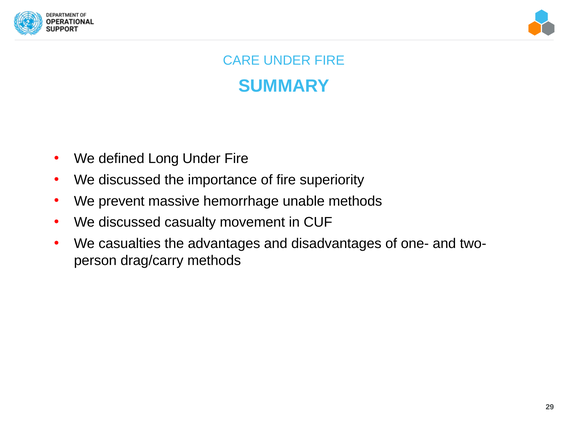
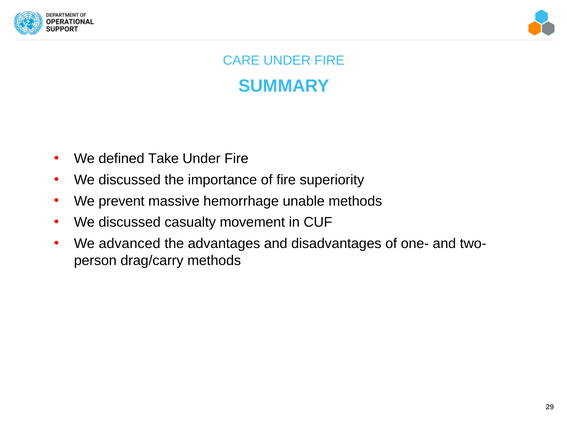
Long: Long -> Take
casualties: casualties -> advanced
